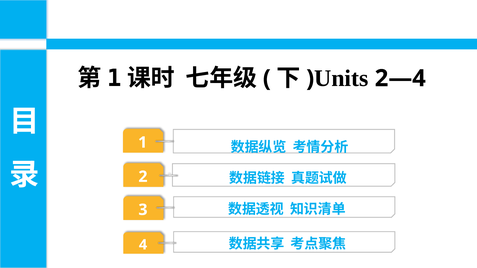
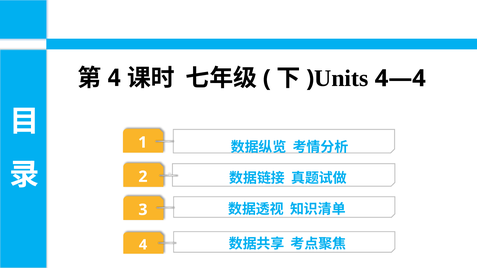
1 at (114, 78): 1 -> 4
2—4: 2—4 -> 4—4
